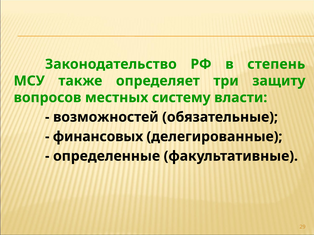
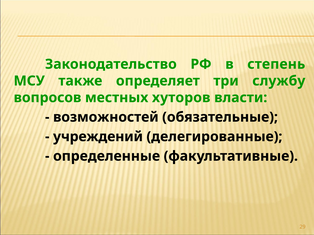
защиту: защиту -> службу
систему: систему -> хуторов
финансовых: финансовых -> учреждений
